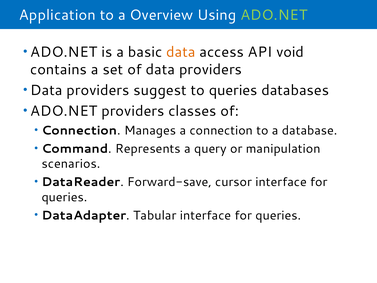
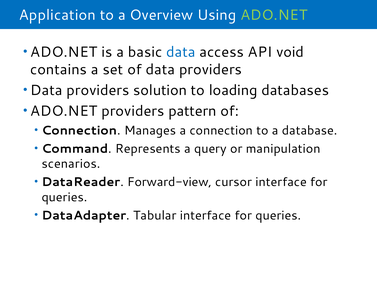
data at (181, 52) colour: orange -> blue
suggest: suggest -> solution
to queries: queries -> loading
classes: classes -> pattern
Forward-save: Forward-save -> Forward-view
